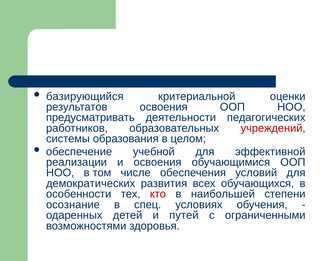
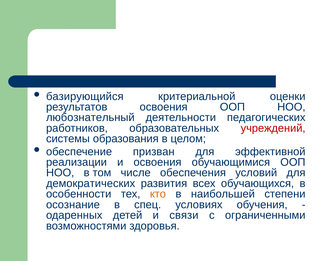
предусматривать: предусматривать -> любознательный
учебной: учебной -> призван
кто colour: red -> orange
путей: путей -> связи
